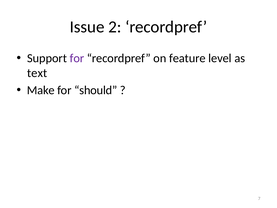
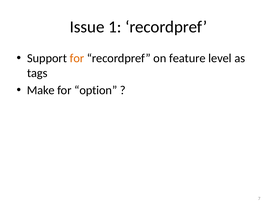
2: 2 -> 1
for at (77, 58) colour: purple -> orange
text: text -> tags
should: should -> option
